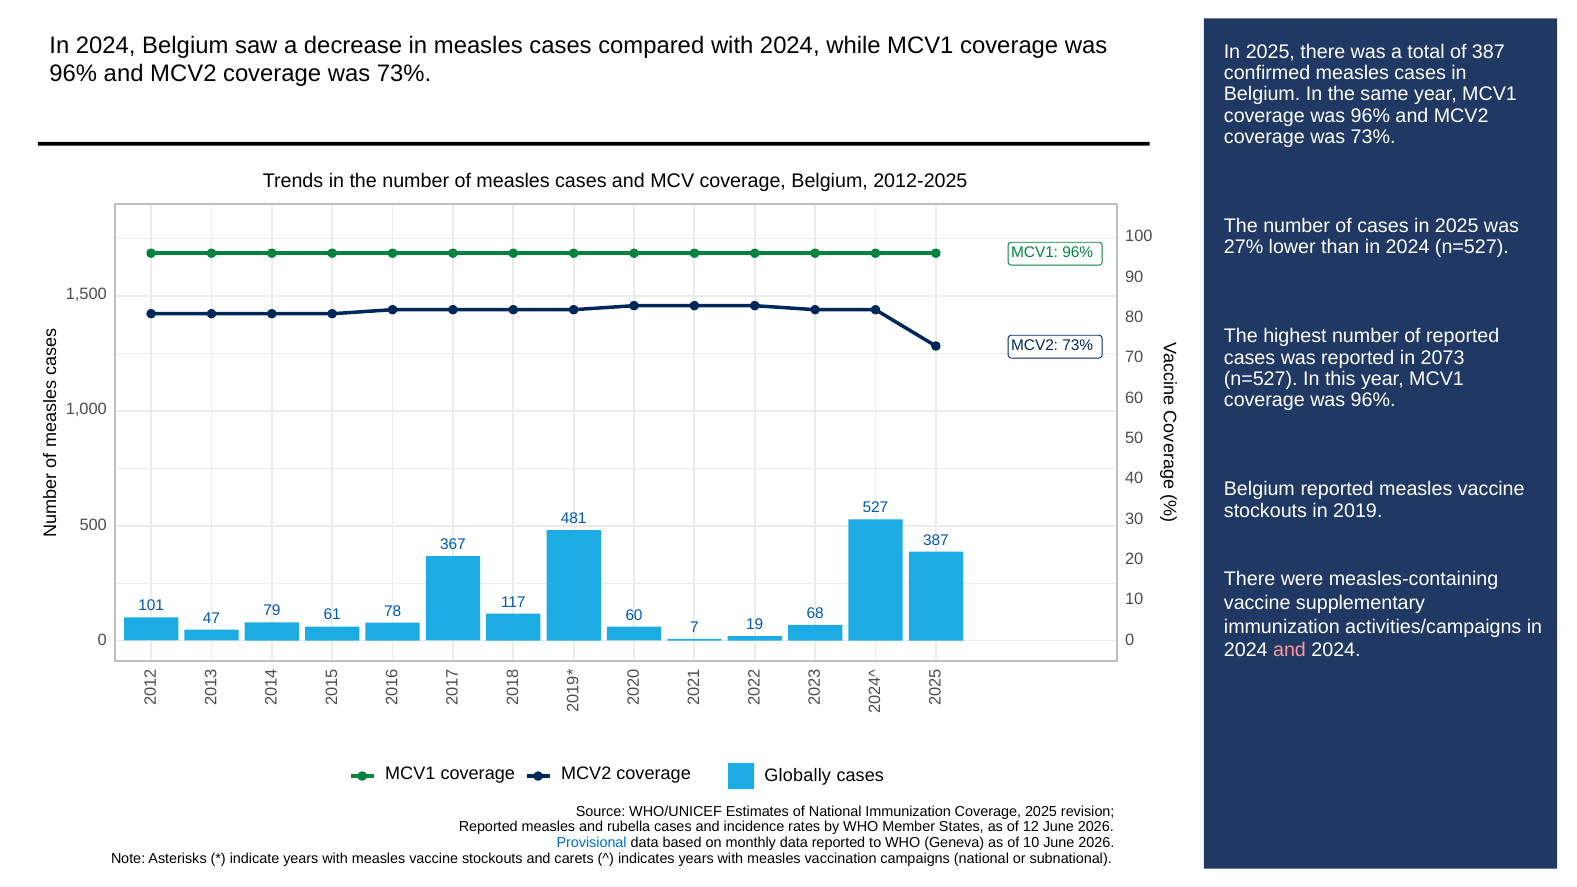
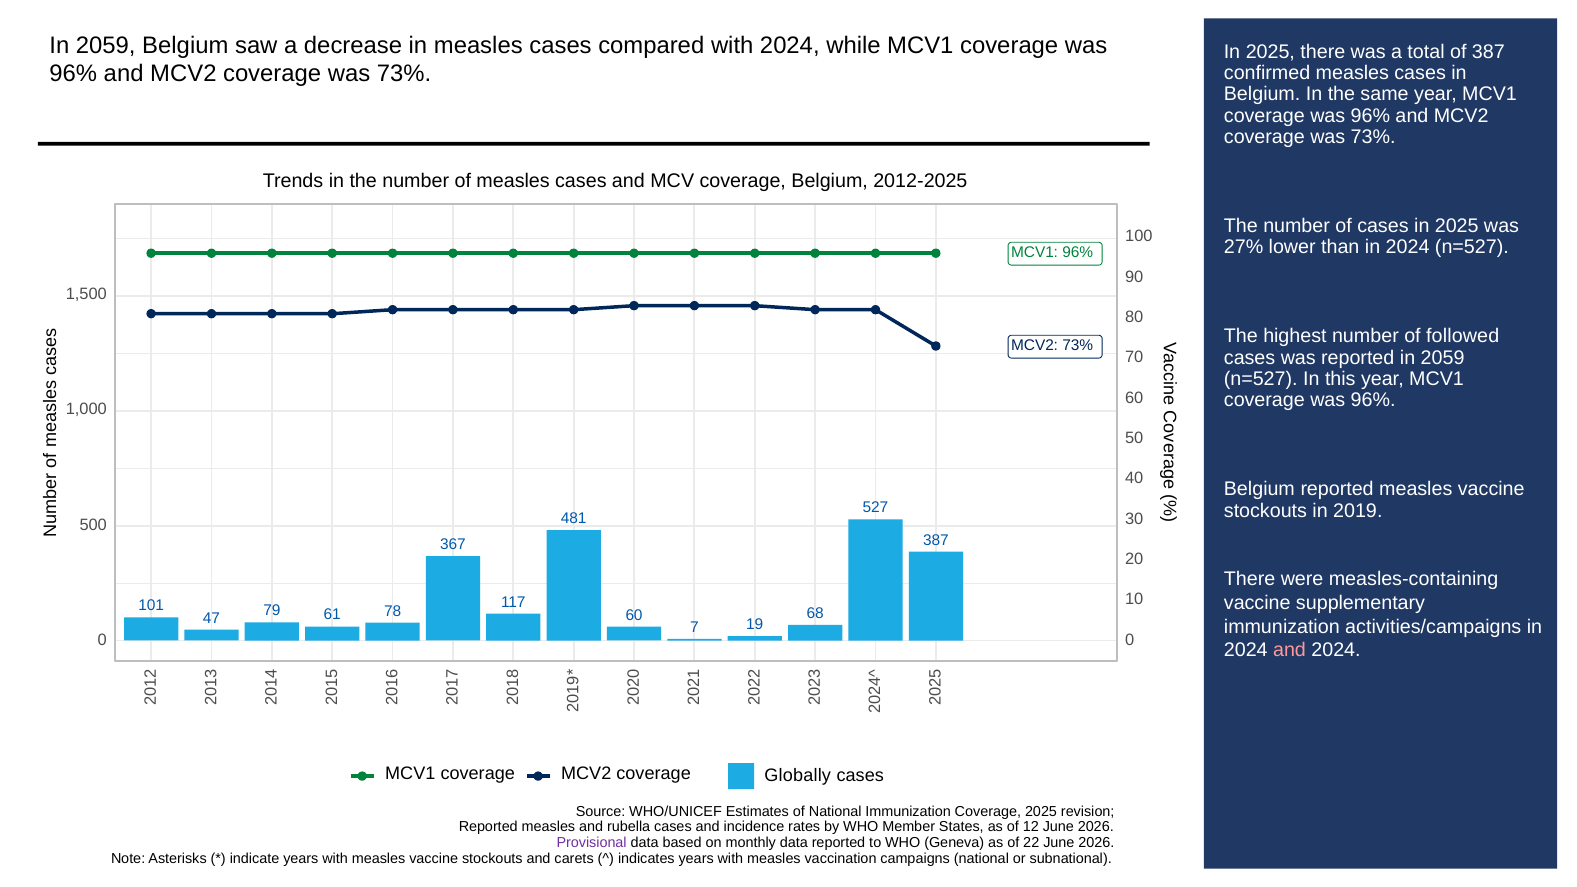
2024 at (106, 45): 2024 -> 2059
of reported: reported -> followed
reported in 2073: 2073 -> 2059
Provisional colour: blue -> purple
of 10: 10 -> 22
